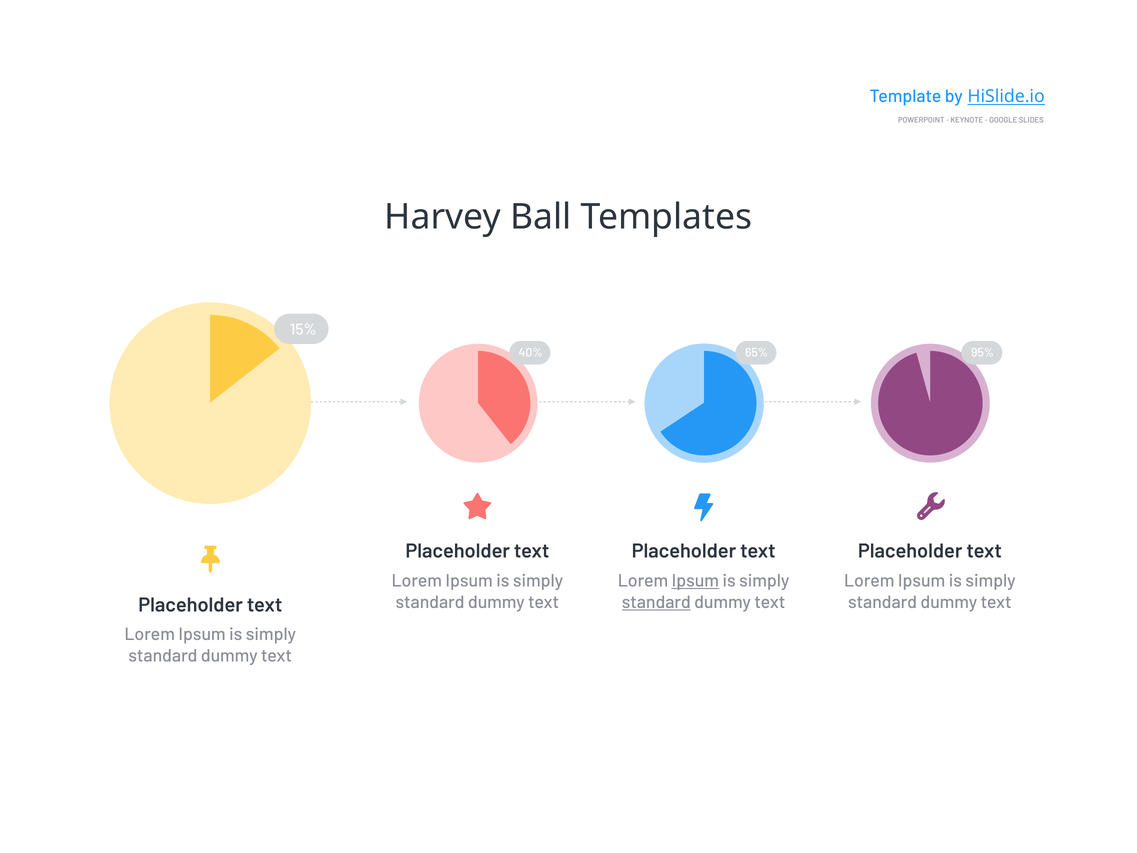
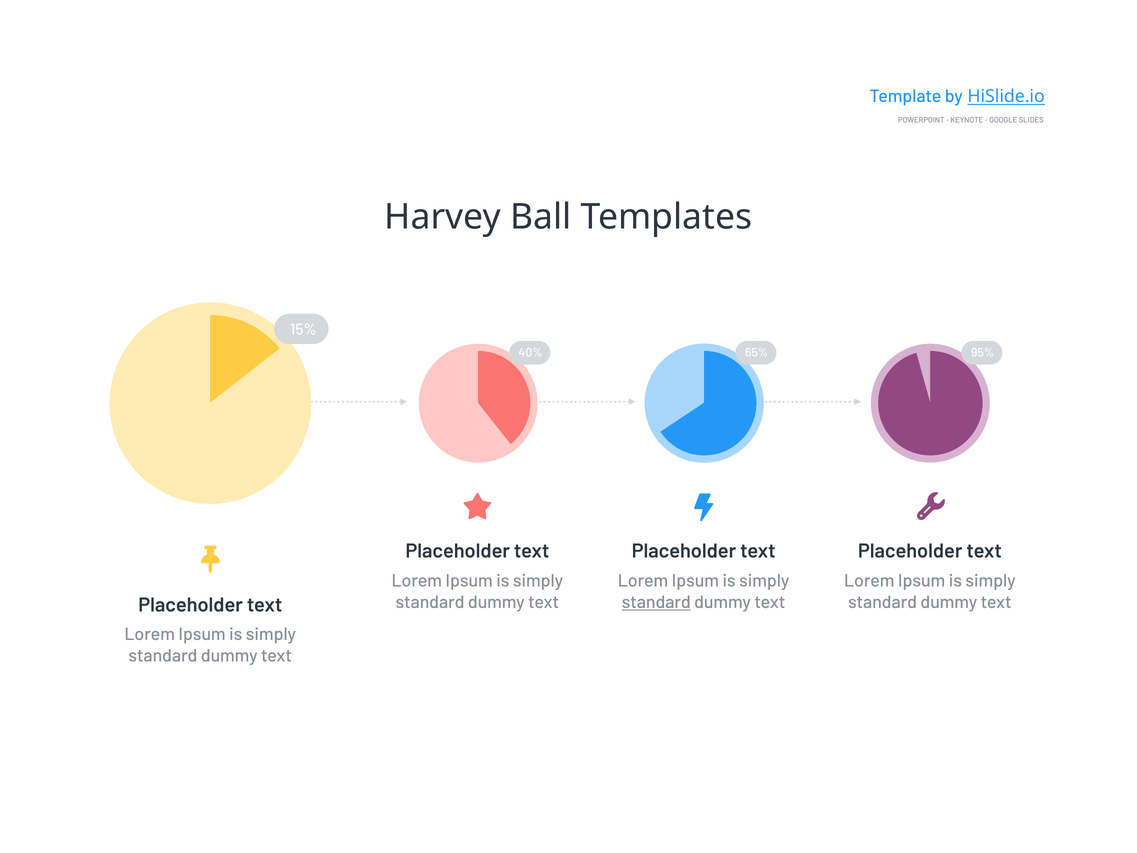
Ipsum at (695, 581) underline: present -> none
